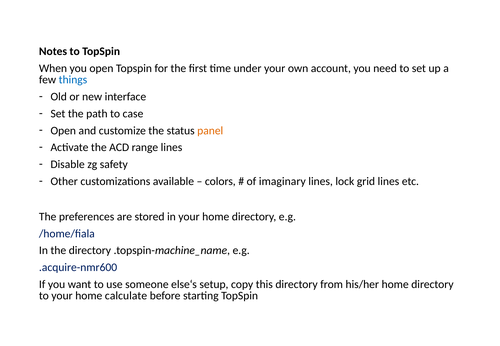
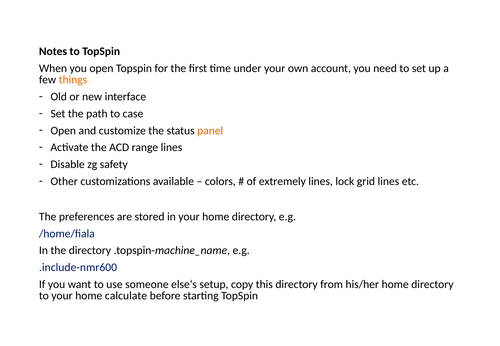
things colour: blue -> orange
imaginary: imaginary -> extremely
.acquire-nmr600: .acquire-nmr600 -> .include-nmr600
